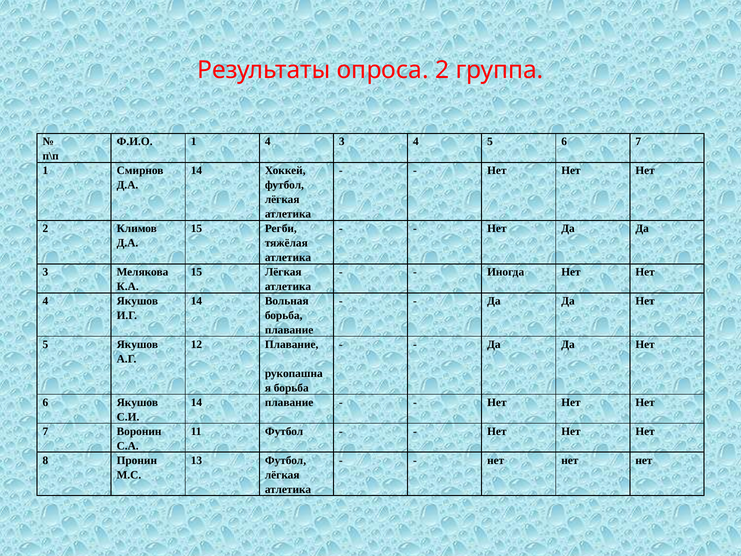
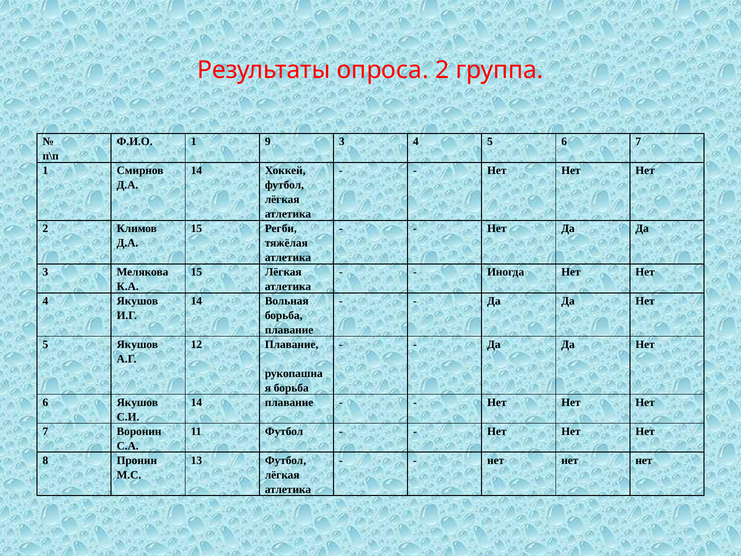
1 4: 4 -> 9
